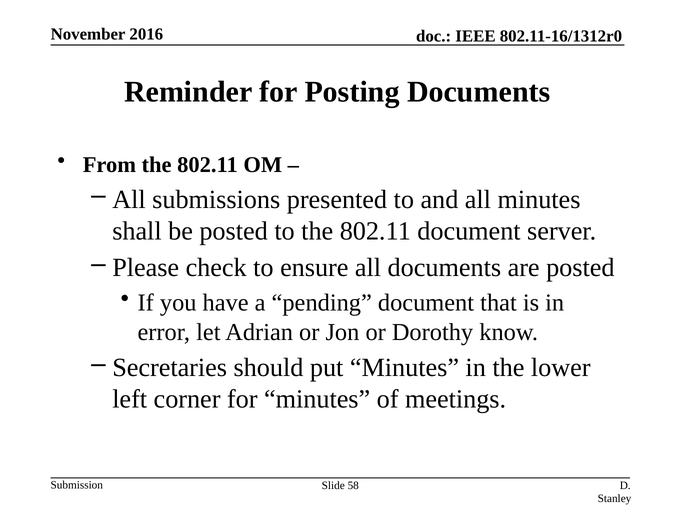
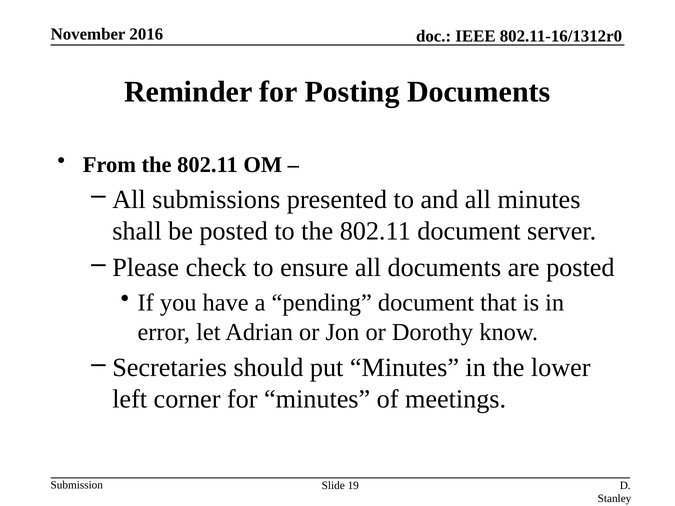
58: 58 -> 19
